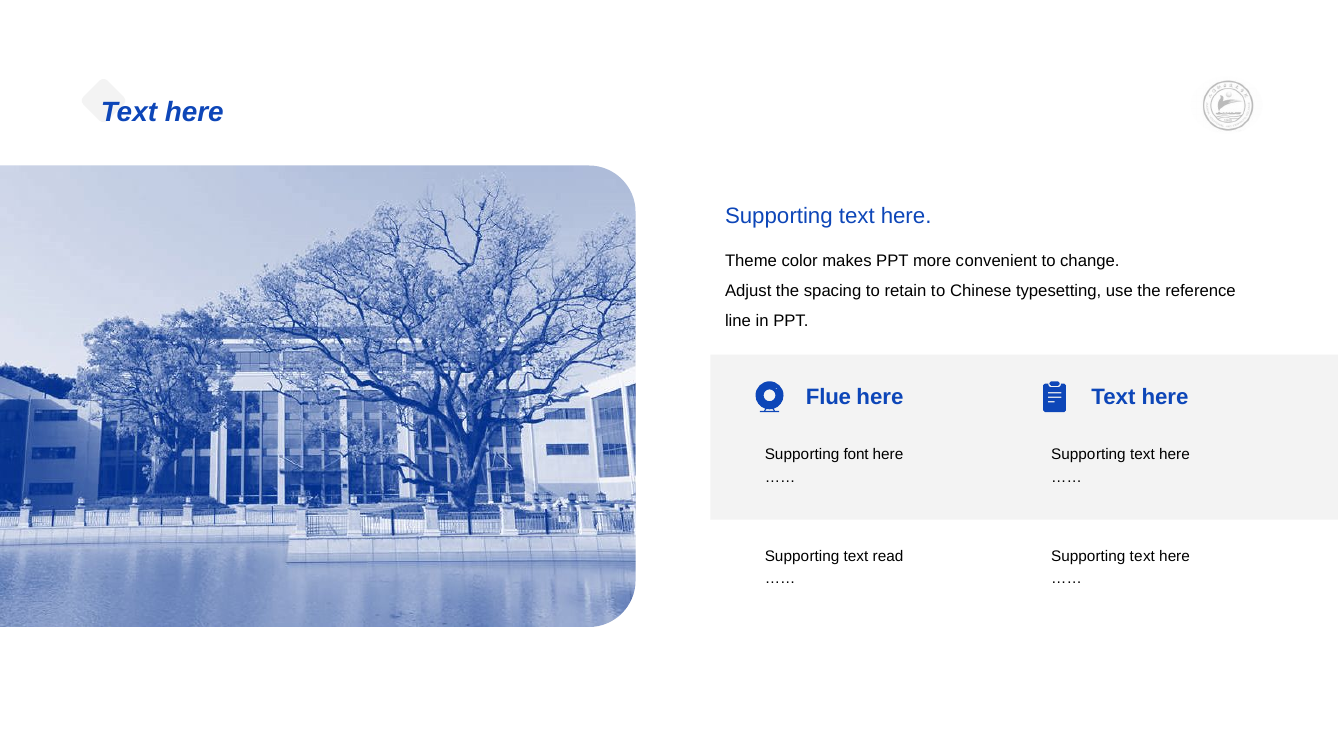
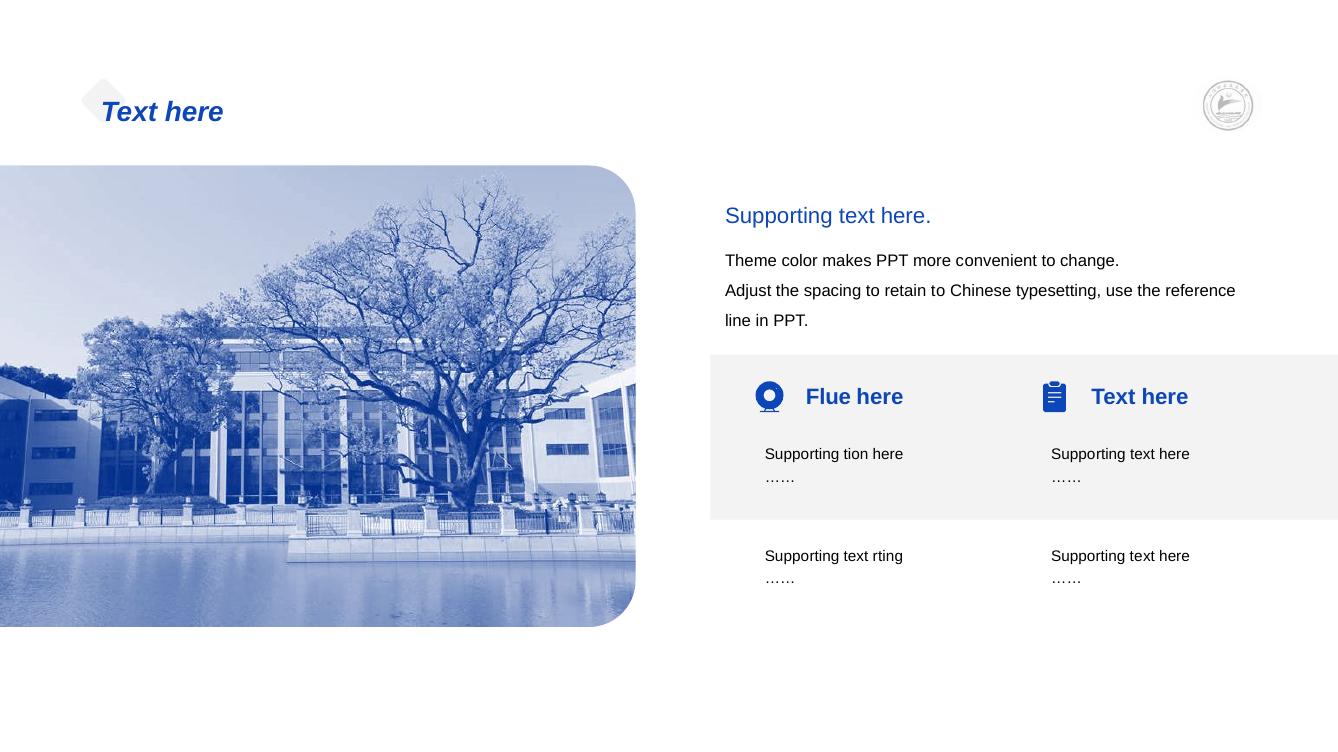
font: font -> tion
text read: read -> rting
